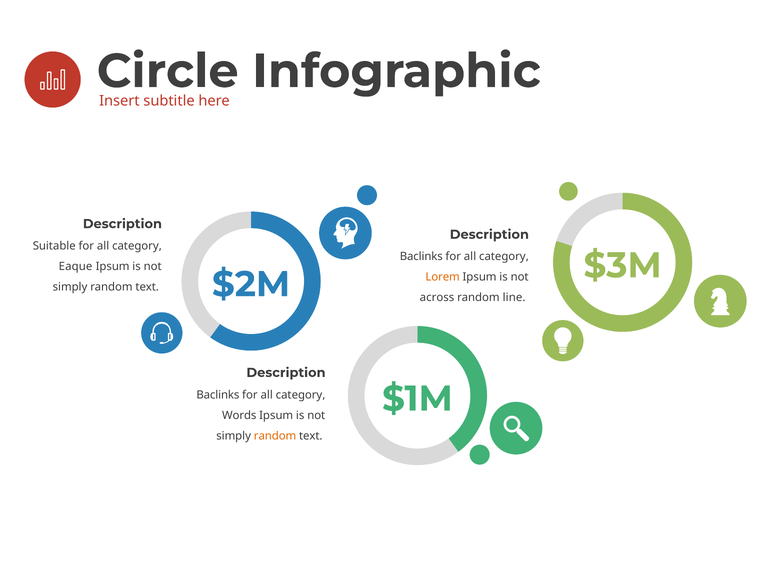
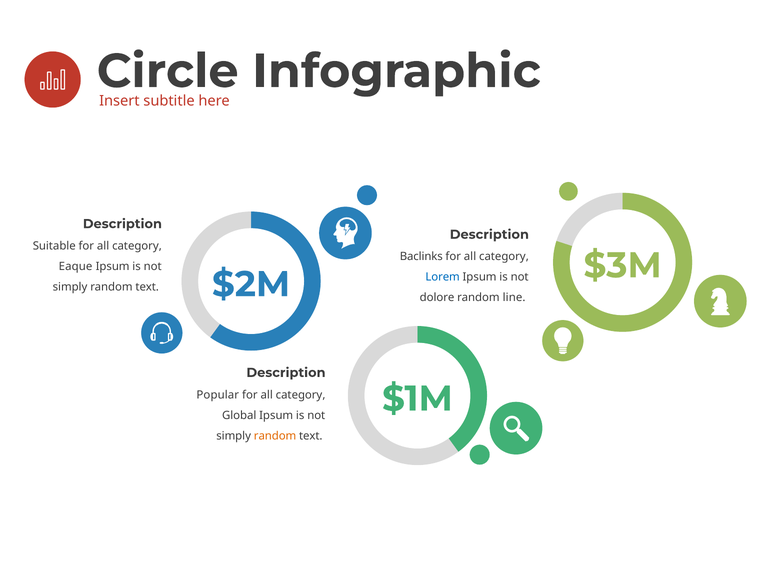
Lorem colour: orange -> blue
across: across -> dolore
Baclinks at (218, 395): Baclinks -> Popular
Words: Words -> Global
